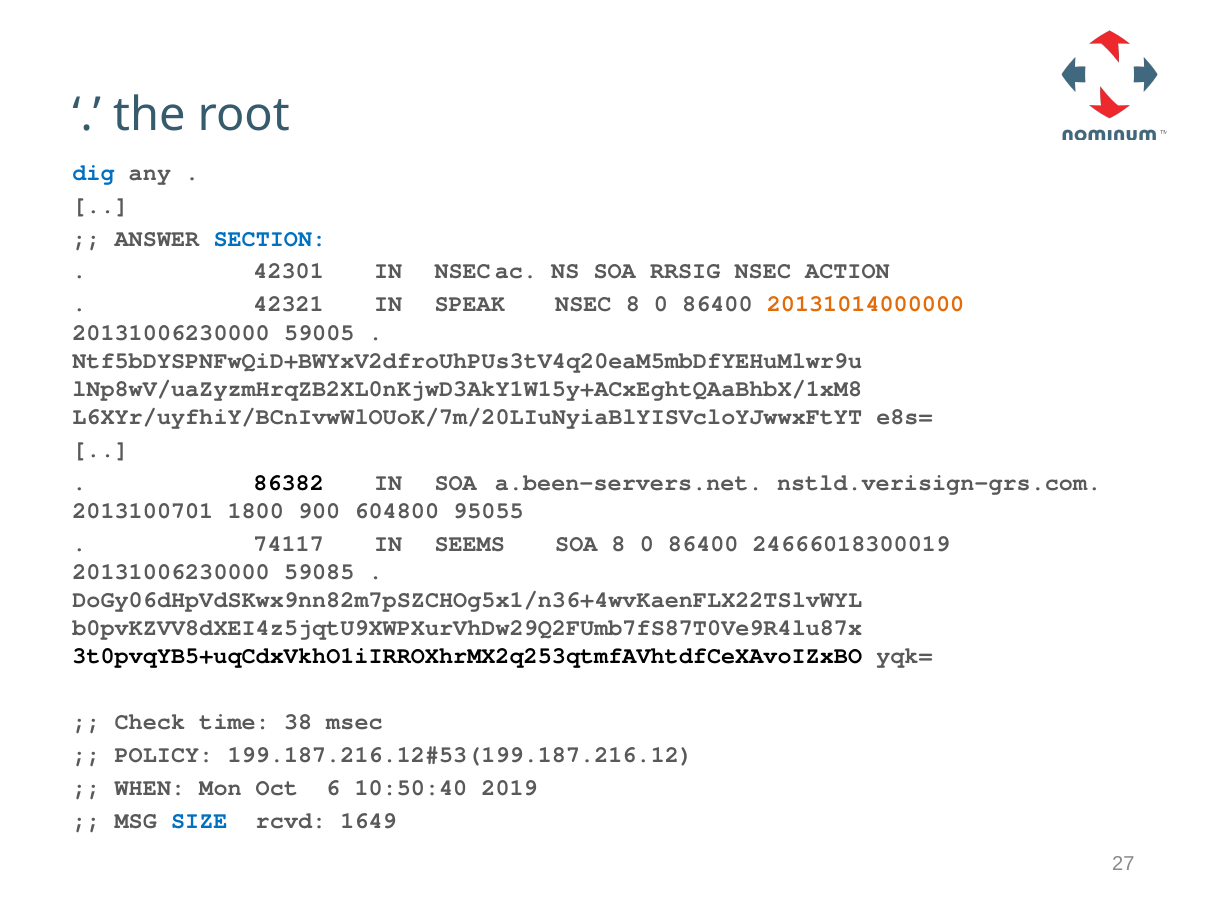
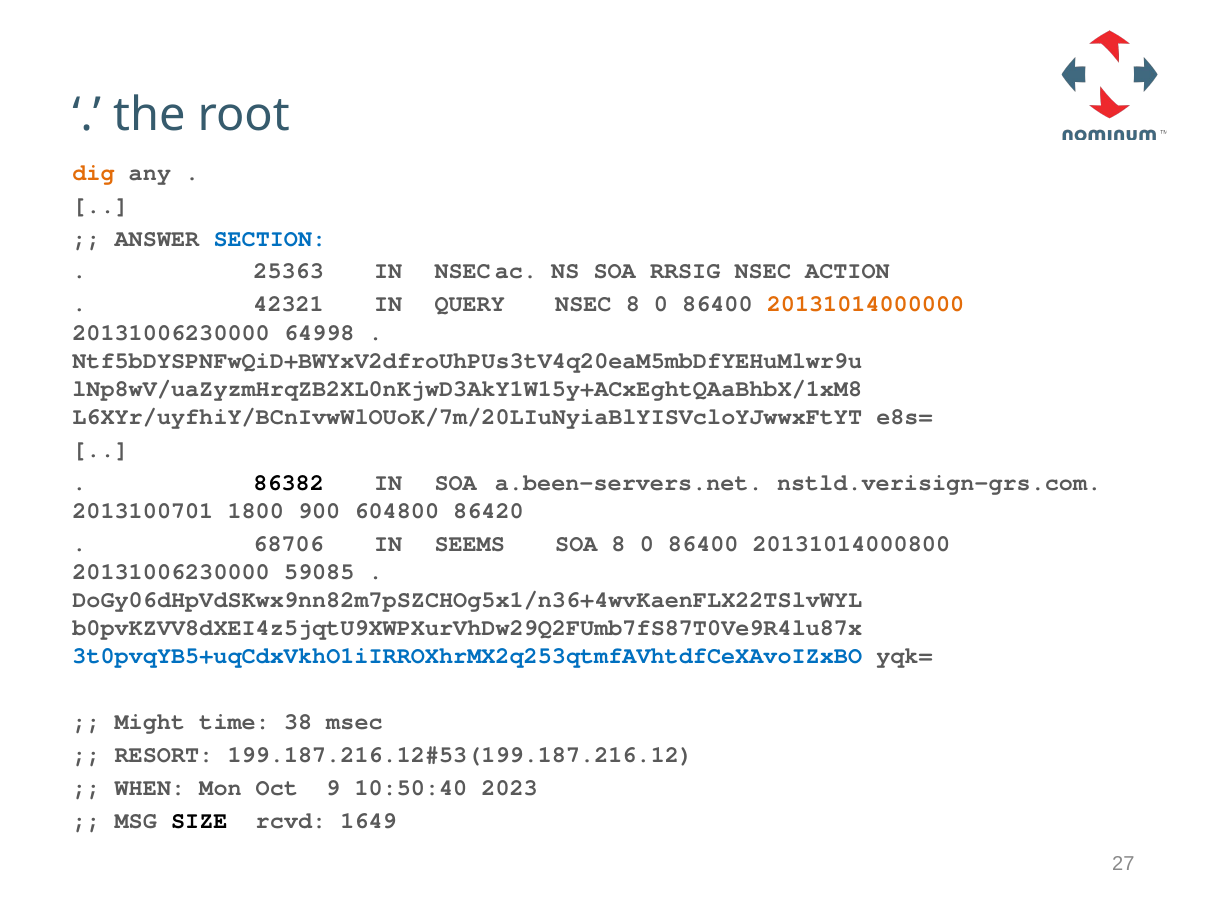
dig colour: blue -> orange
42301: 42301 -> 25363
SPEAK: SPEAK -> QUERY
59005: 59005 -> 64998
95055: 95055 -> 86420
74117: 74117 -> 68706
24666018300019: 24666018300019 -> 20131014000800
3t0pvqYB5+uqCdxVkhO1iIRROXhrMX2q253qtmfAVhtdfCeXAvoIZxBO colour: black -> blue
Check: Check -> Might
POLICY: POLICY -> RESORT
6: 6 -> 9
2019: 2019 -> 2023
SIZE colour: blue -> black
